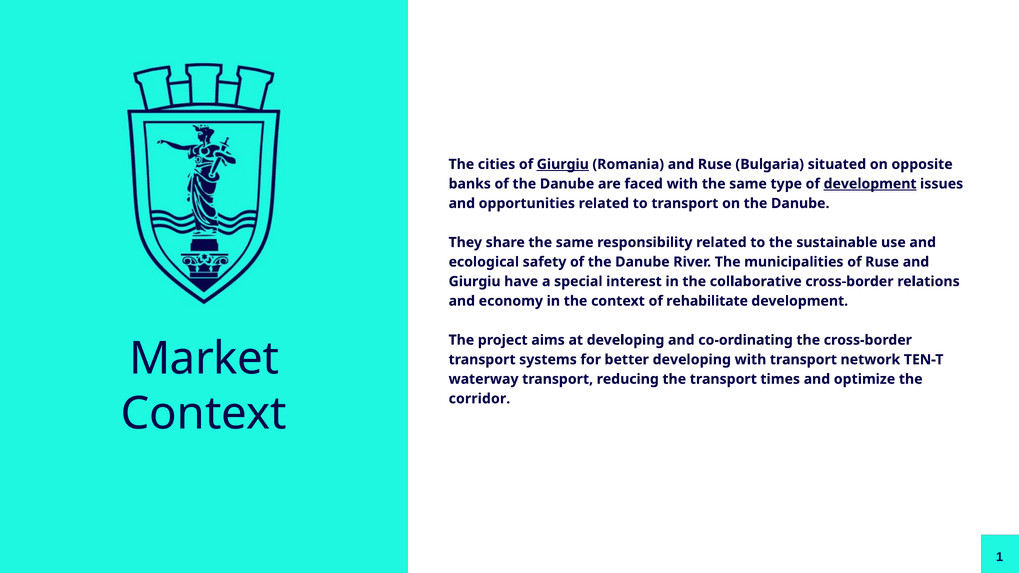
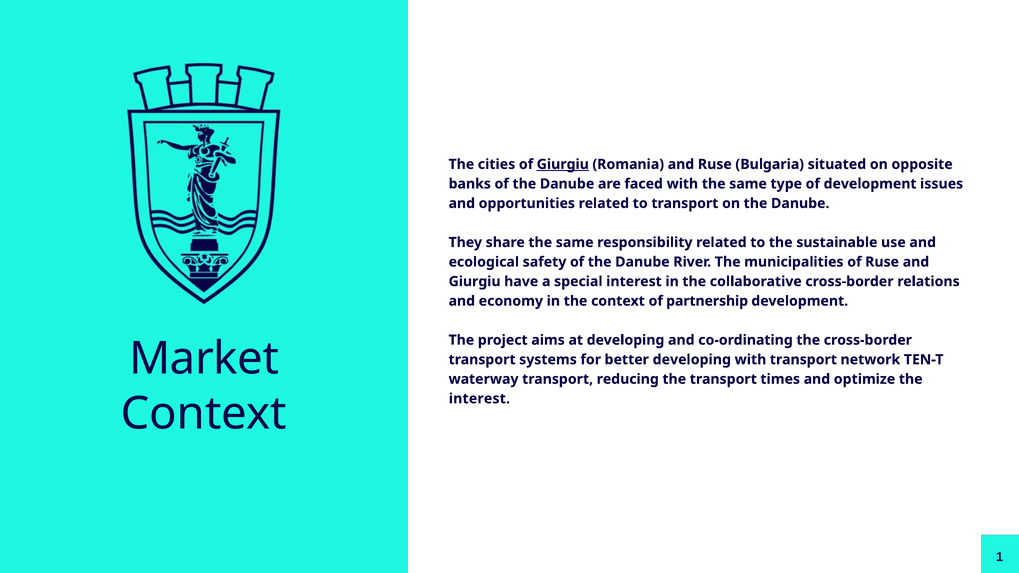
development at (870, 184) underline: present -> none
rehabilitate: rehabilitate -> partnership
corridor at (479, 399): corridor -> interest
